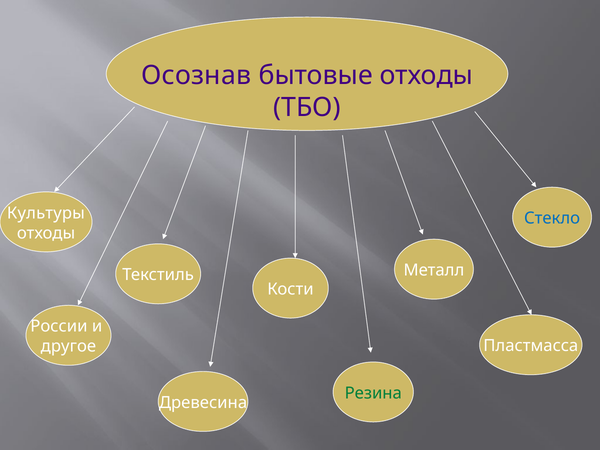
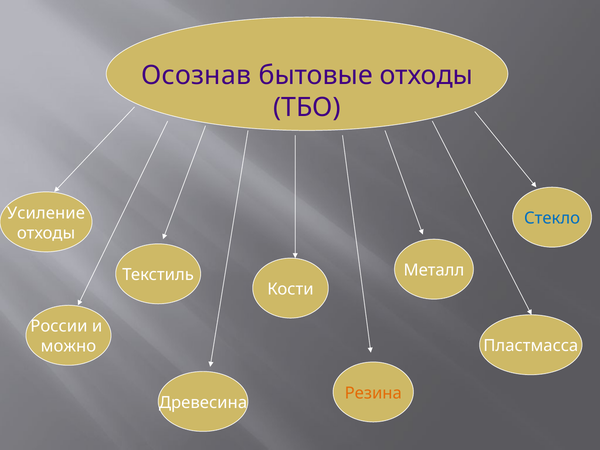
Культуры: Культуры -> Усиление
другое: другое -> можно
Резина colour: green -> orange
